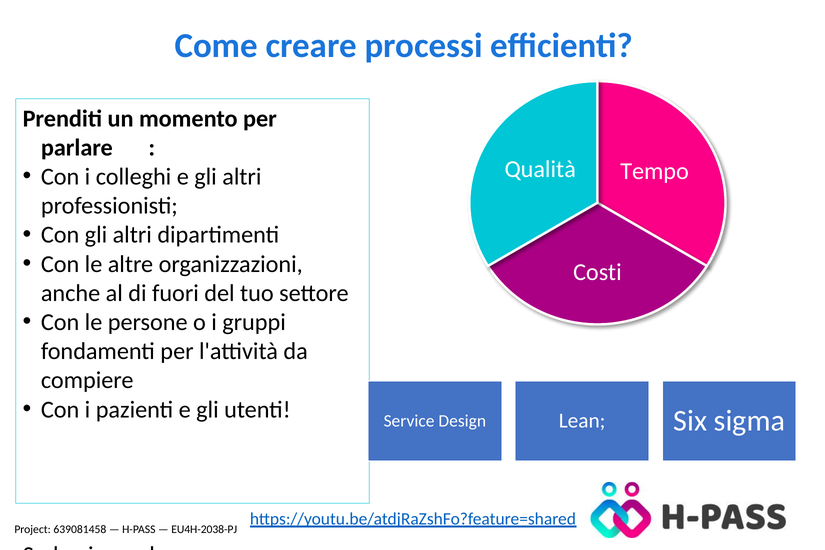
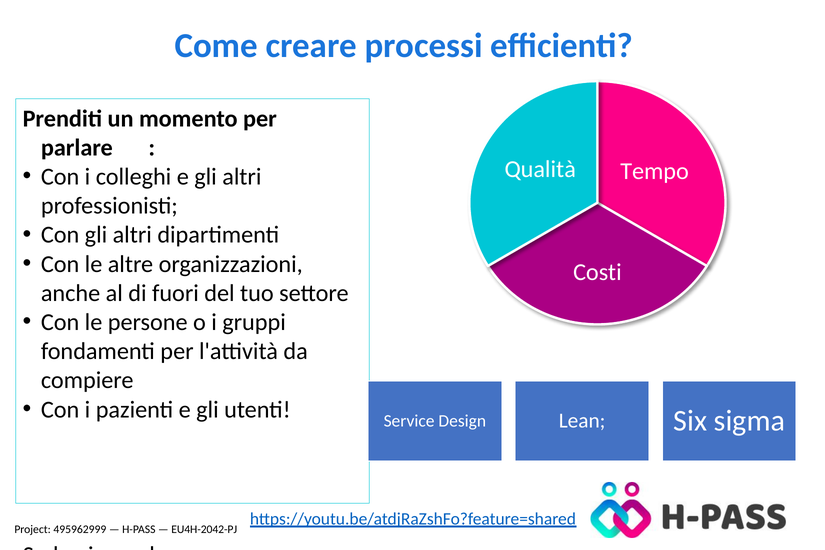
639081458: 639081458 -> 495962999
EU4H-2038-PJ: EU4H-2038-PJ -> EU4H-2042-PJ
